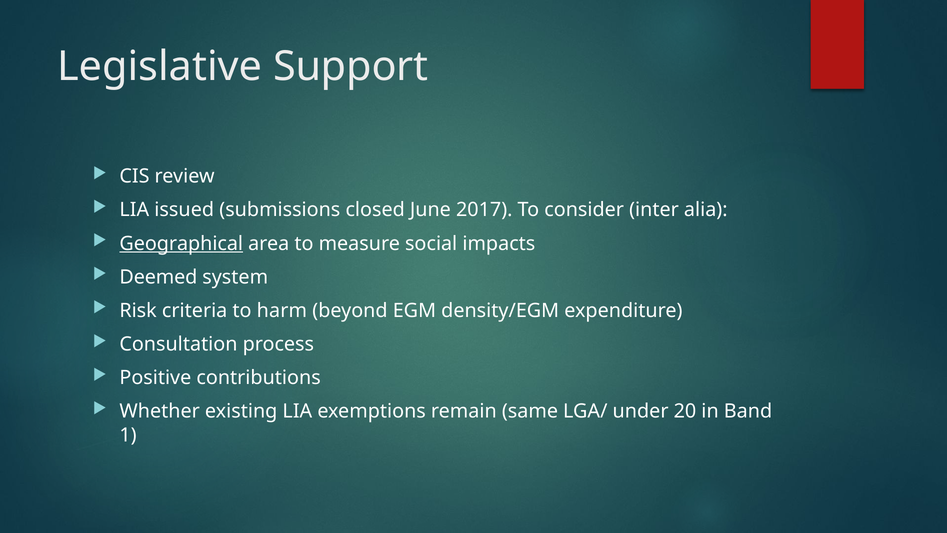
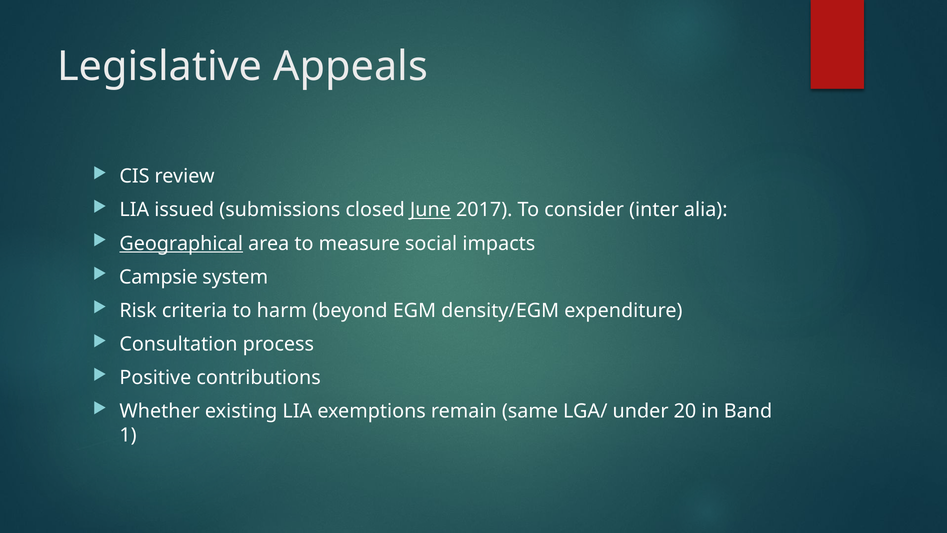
Support: Support -> Appeals
June underline: none -> present
Deemed: Deemed -> Campsie
